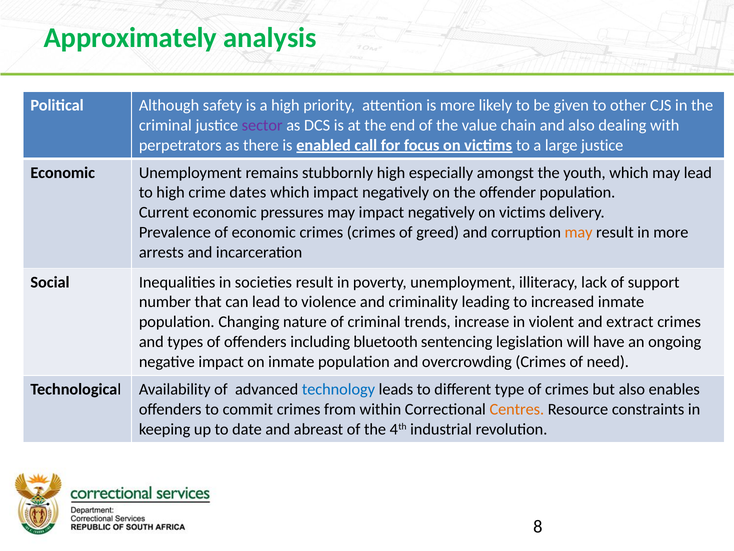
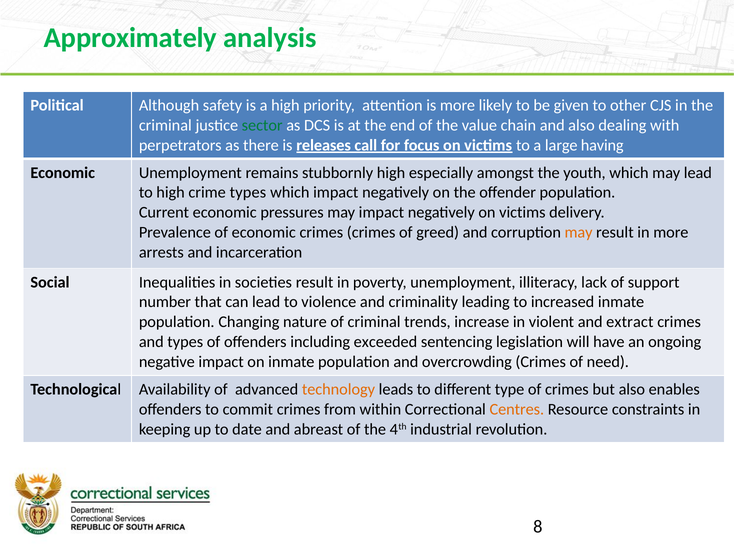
sector colour: purple -> green
enabled: enabled -> releases
large justice: justice -> having
crime dates: dates -> types
bluetooth: bluetooth -> exceeded
technology colour: blue -> orange
